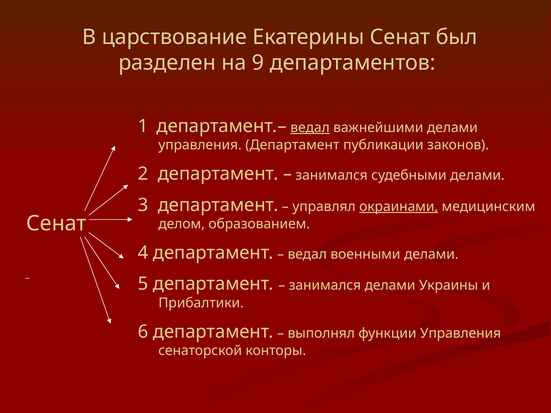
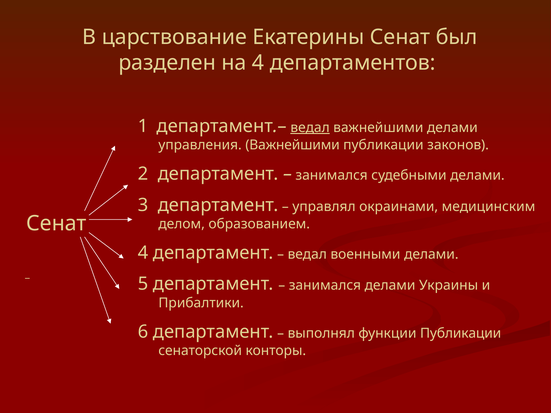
на 9: 9 -> 4
управления Департамент: Департамент -> Важнейшими
окраинами underline: present -> none
функции Управления: Управления -> Публикации
